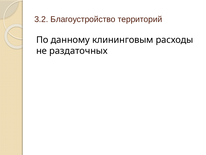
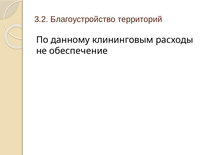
раздаточных: раздаточных -> обеспечение
